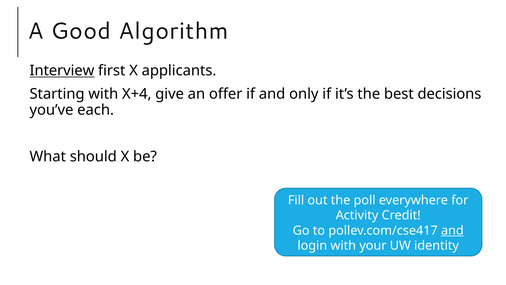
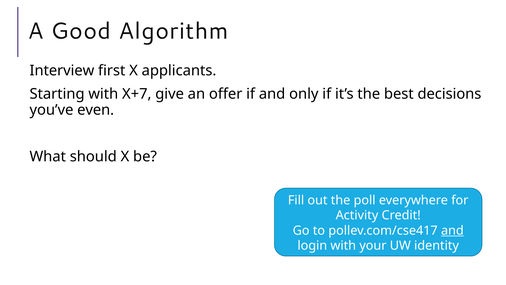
Interview underline: present -> none
X+4: X+4 -> X+7
each: each -> even
